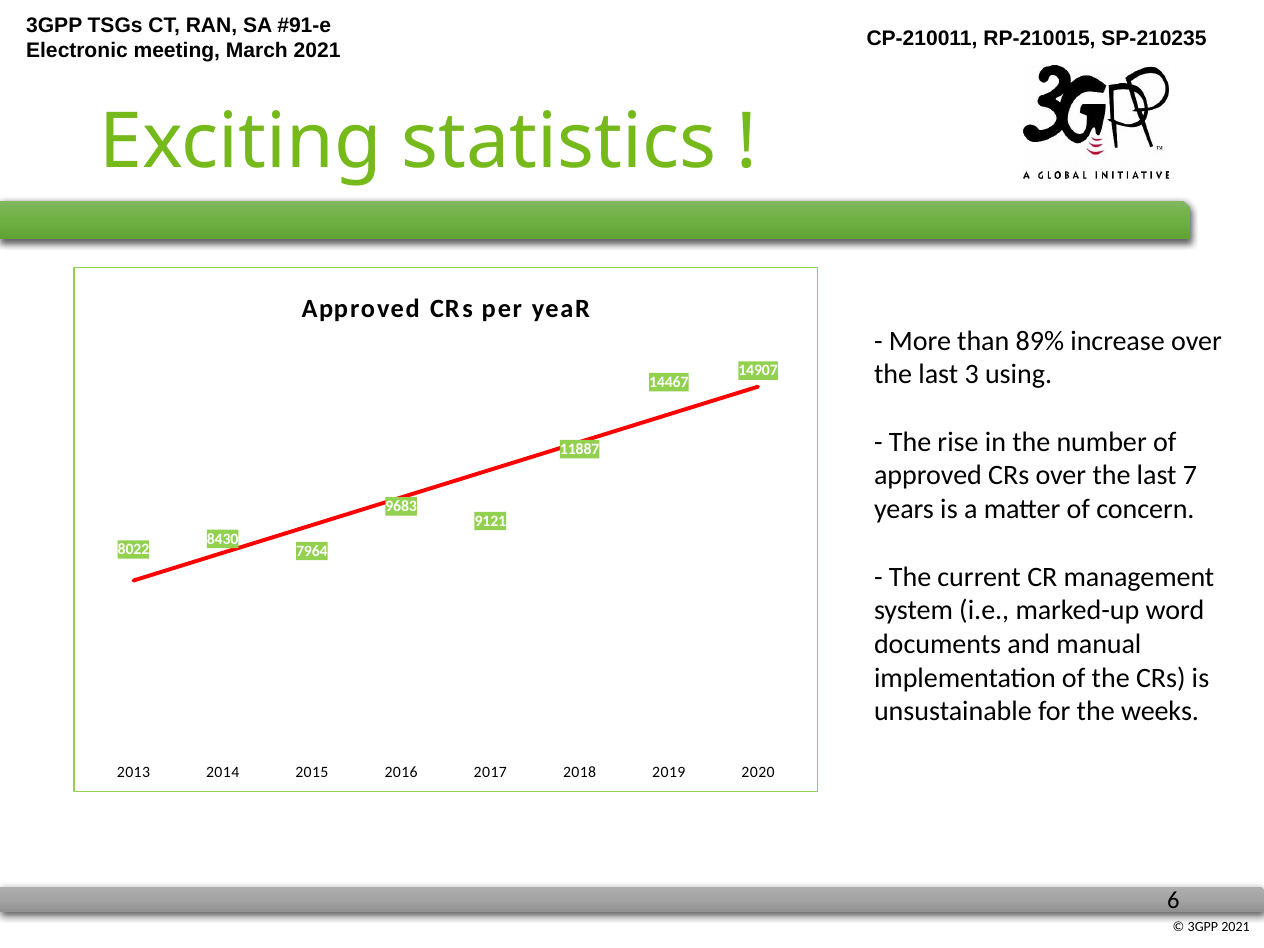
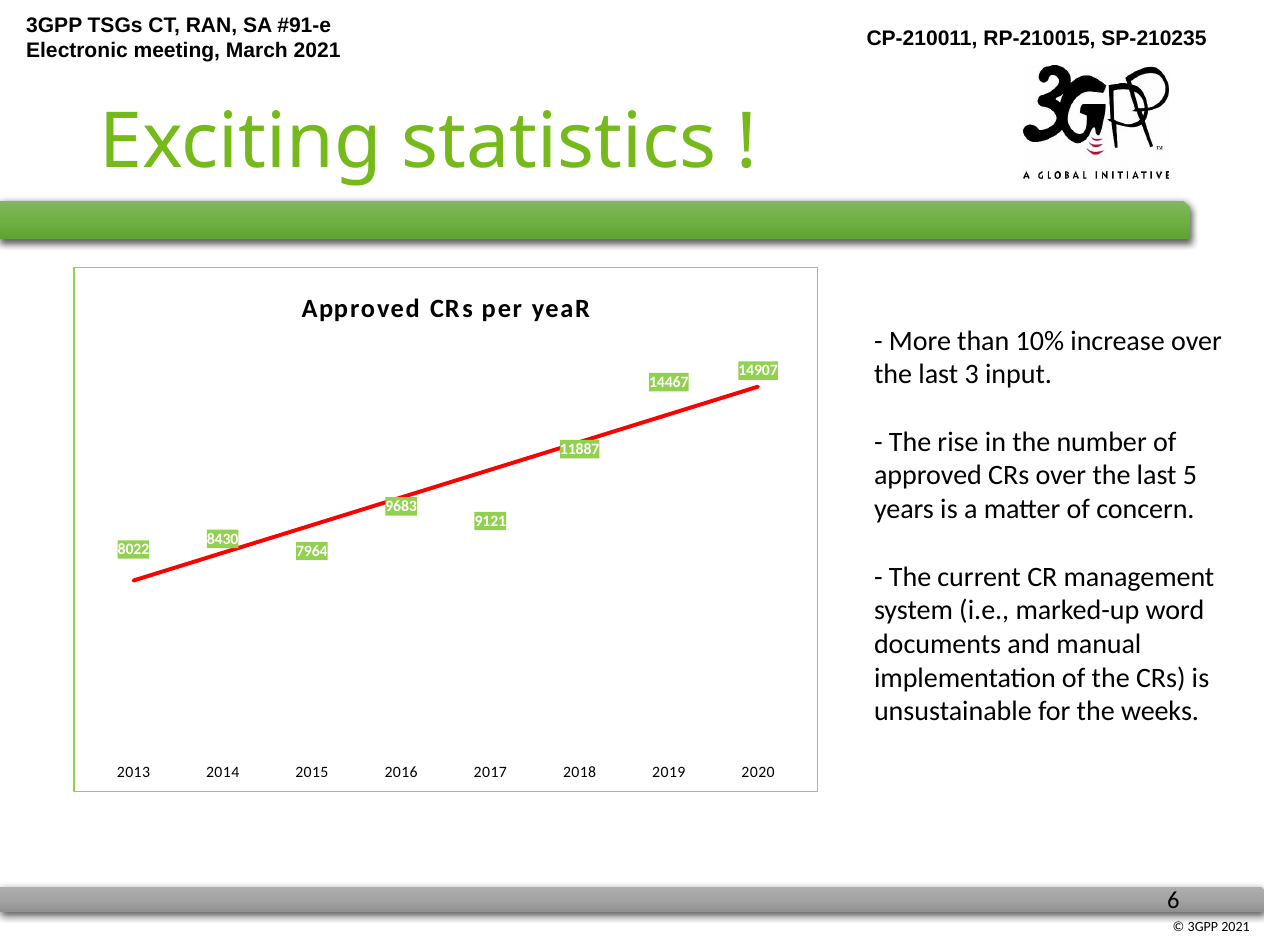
89%: 89% -> 10%
using: using -> input
7: 7 -> 5
